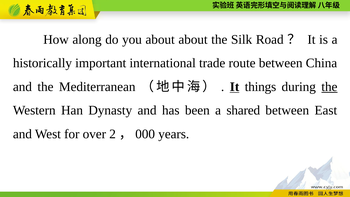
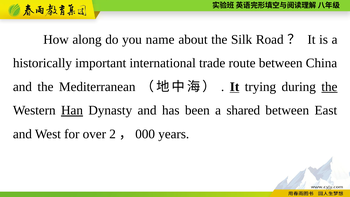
you about: about -> name
things: things -> trying
Han underline: none -> present
